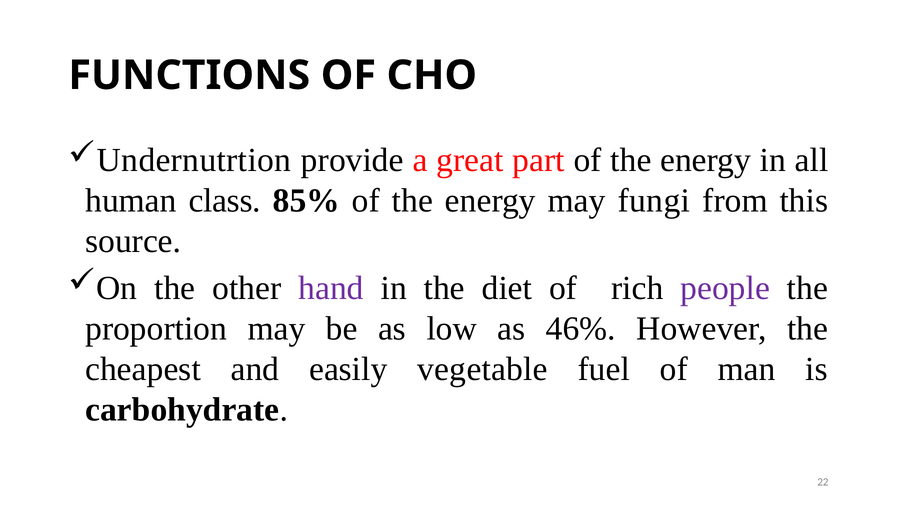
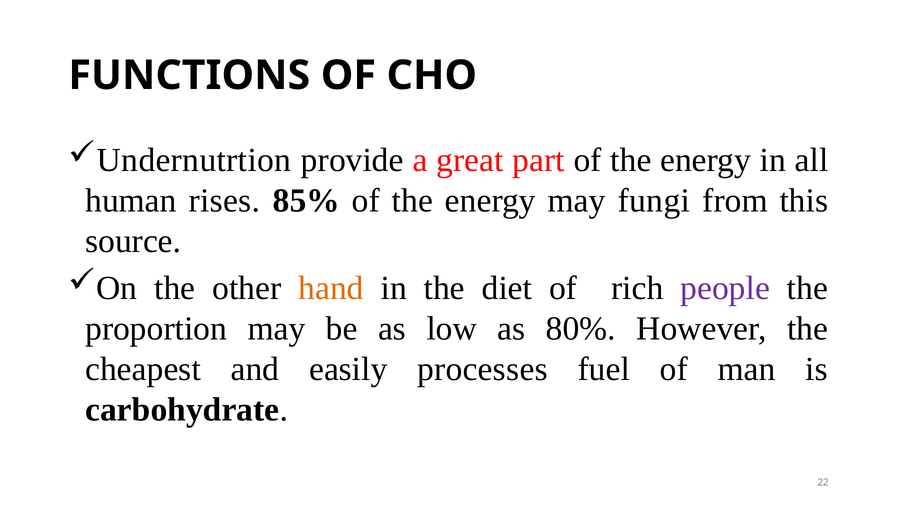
class: class -> rises
hand colour: purple -> orange
46%: 46% -> 80%
vegetable: vegetable -> processes
